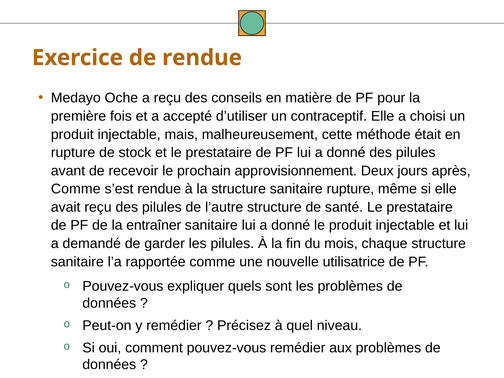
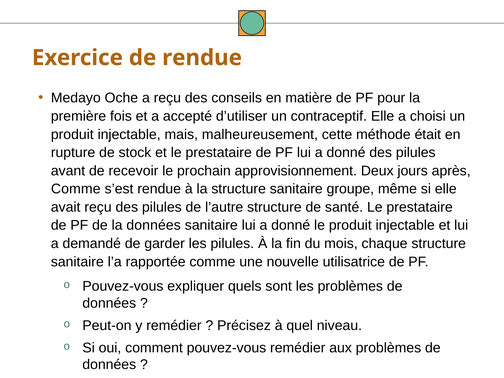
sanitaire rupture: rupture -> groupe
la entraîner: entraîner -> données
